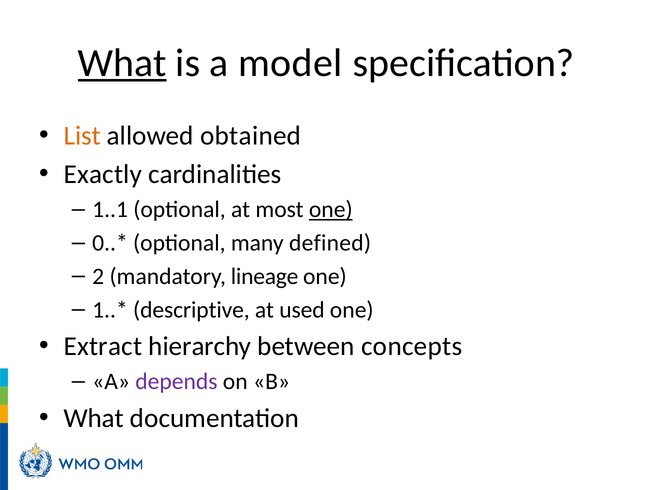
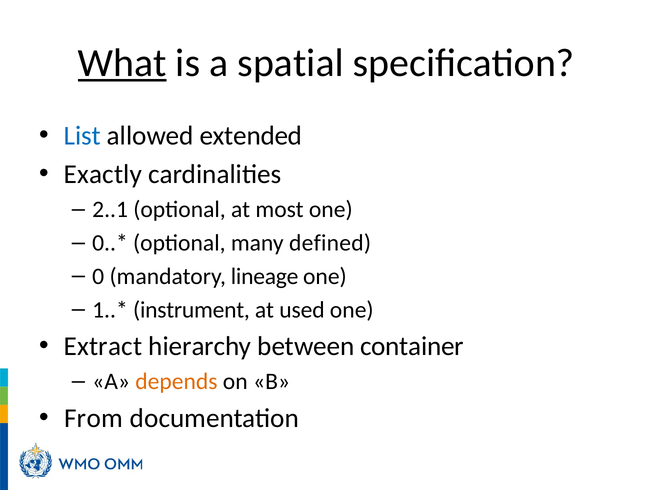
model: model -> spatial
List colour: orange -> blue
obtained: obtained -> extended
1..1: 1..1 -> 2..1
one at (331, 210) underline: present -> none
2: 2 -> 0
descriptive: descriptive -> instrument
concepts: concepts -> container
depends colour: purple -> orange
What at (94, 418): What -> From
